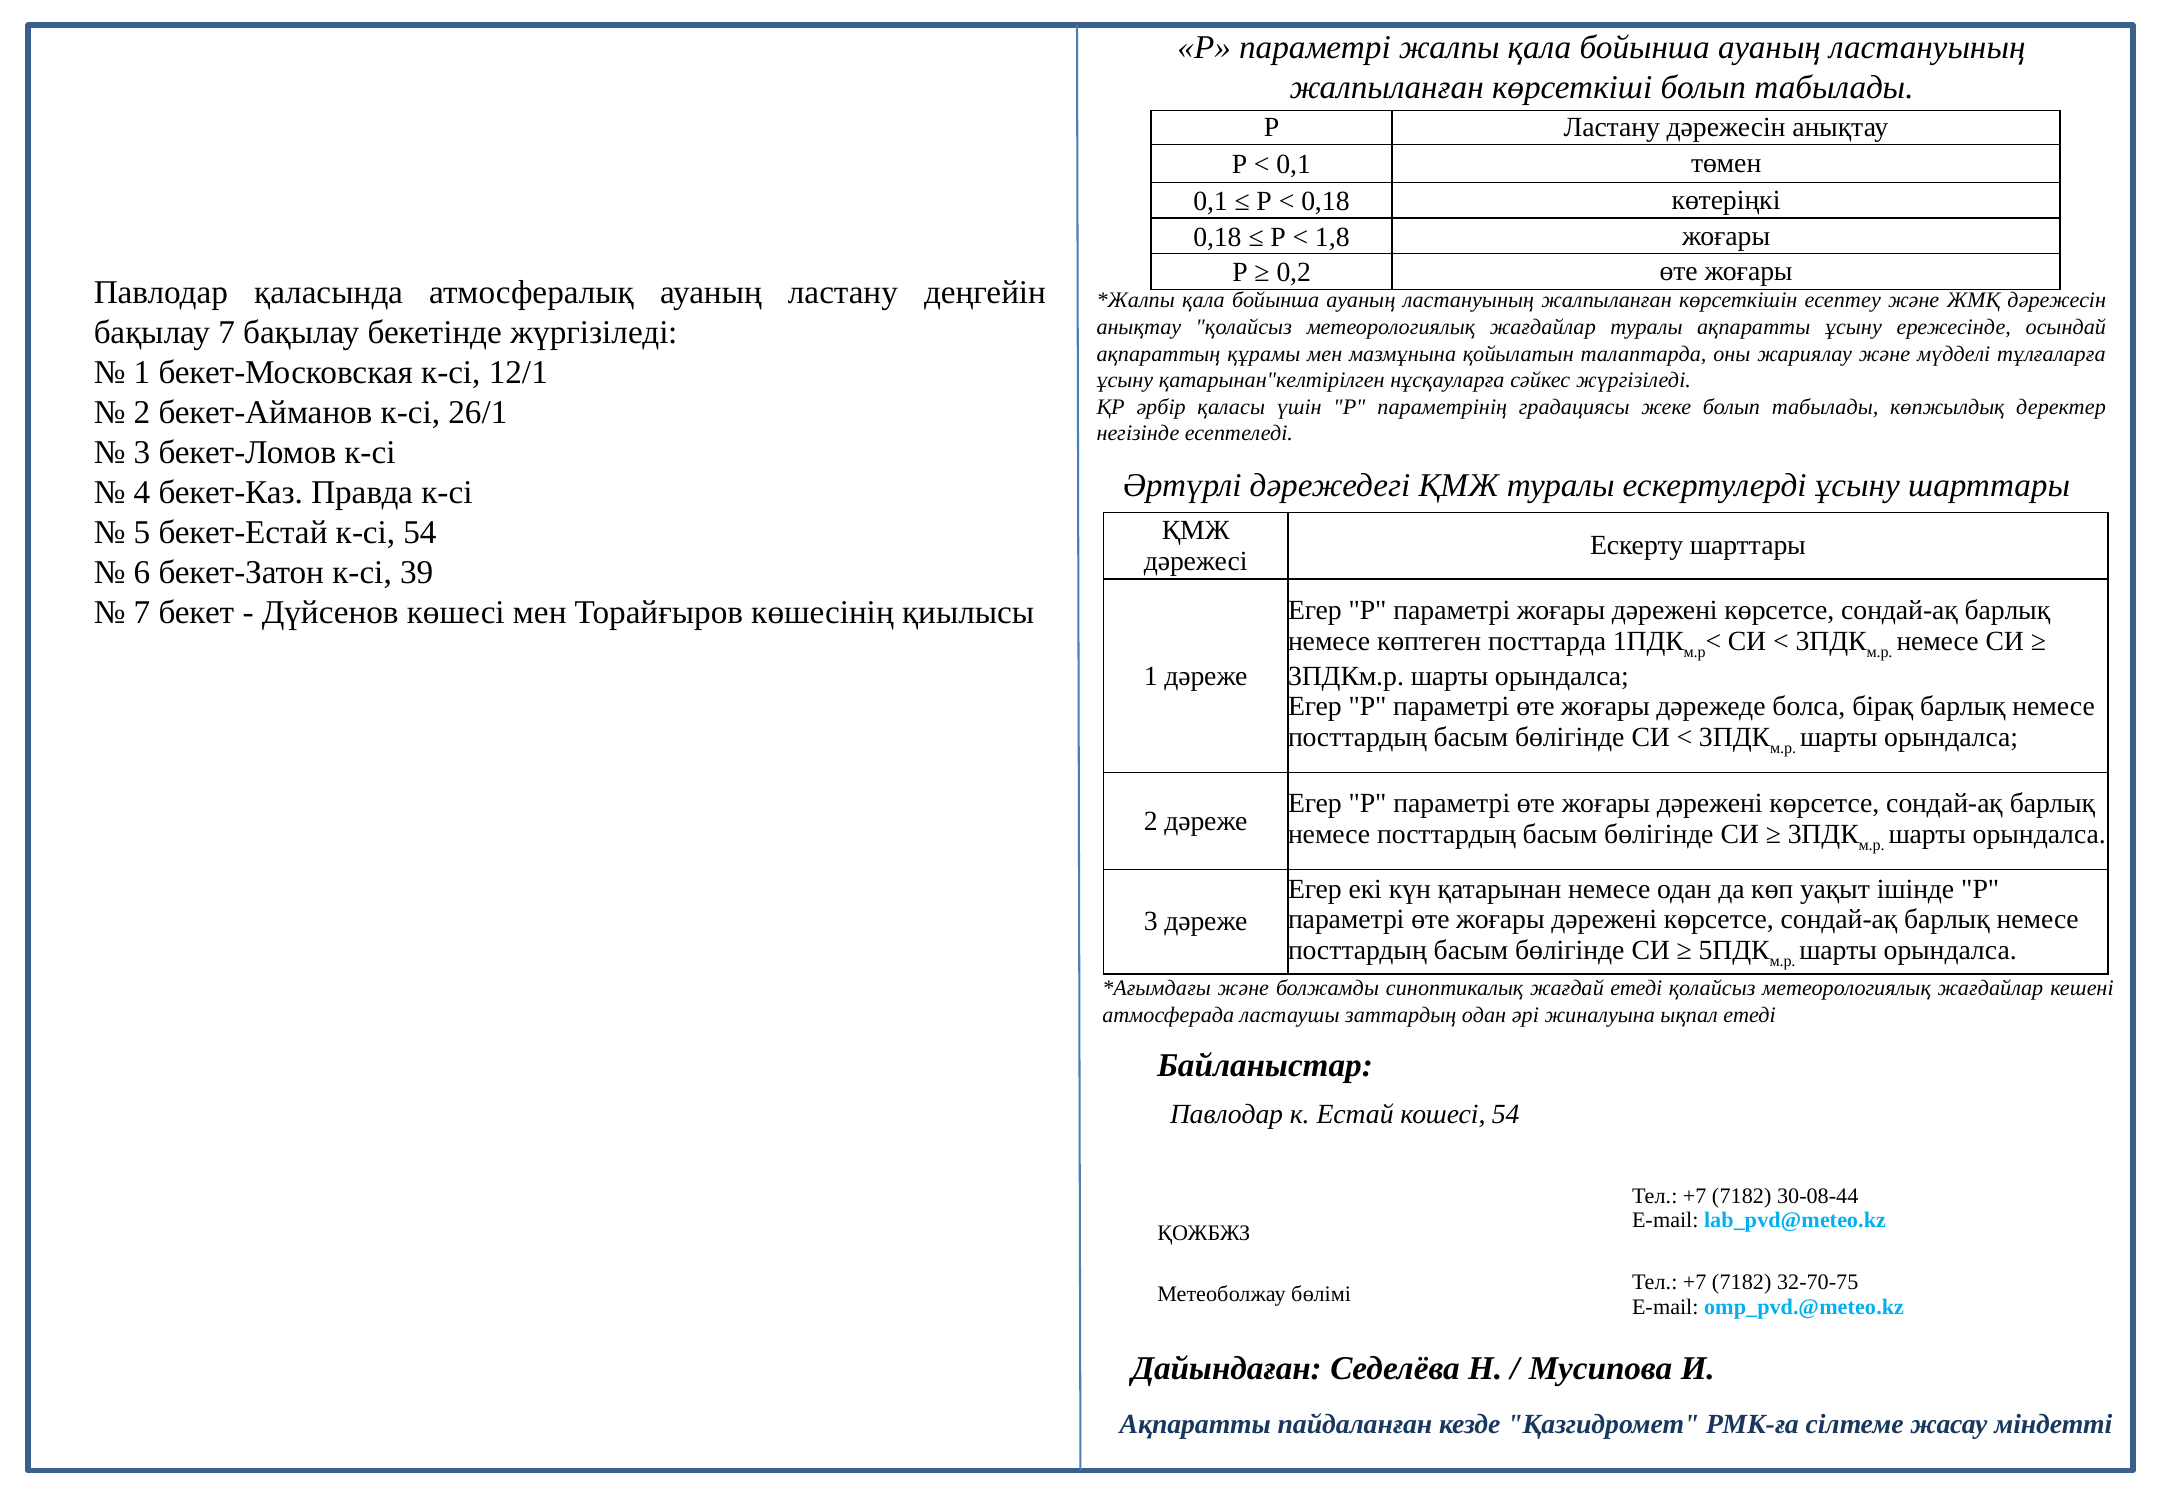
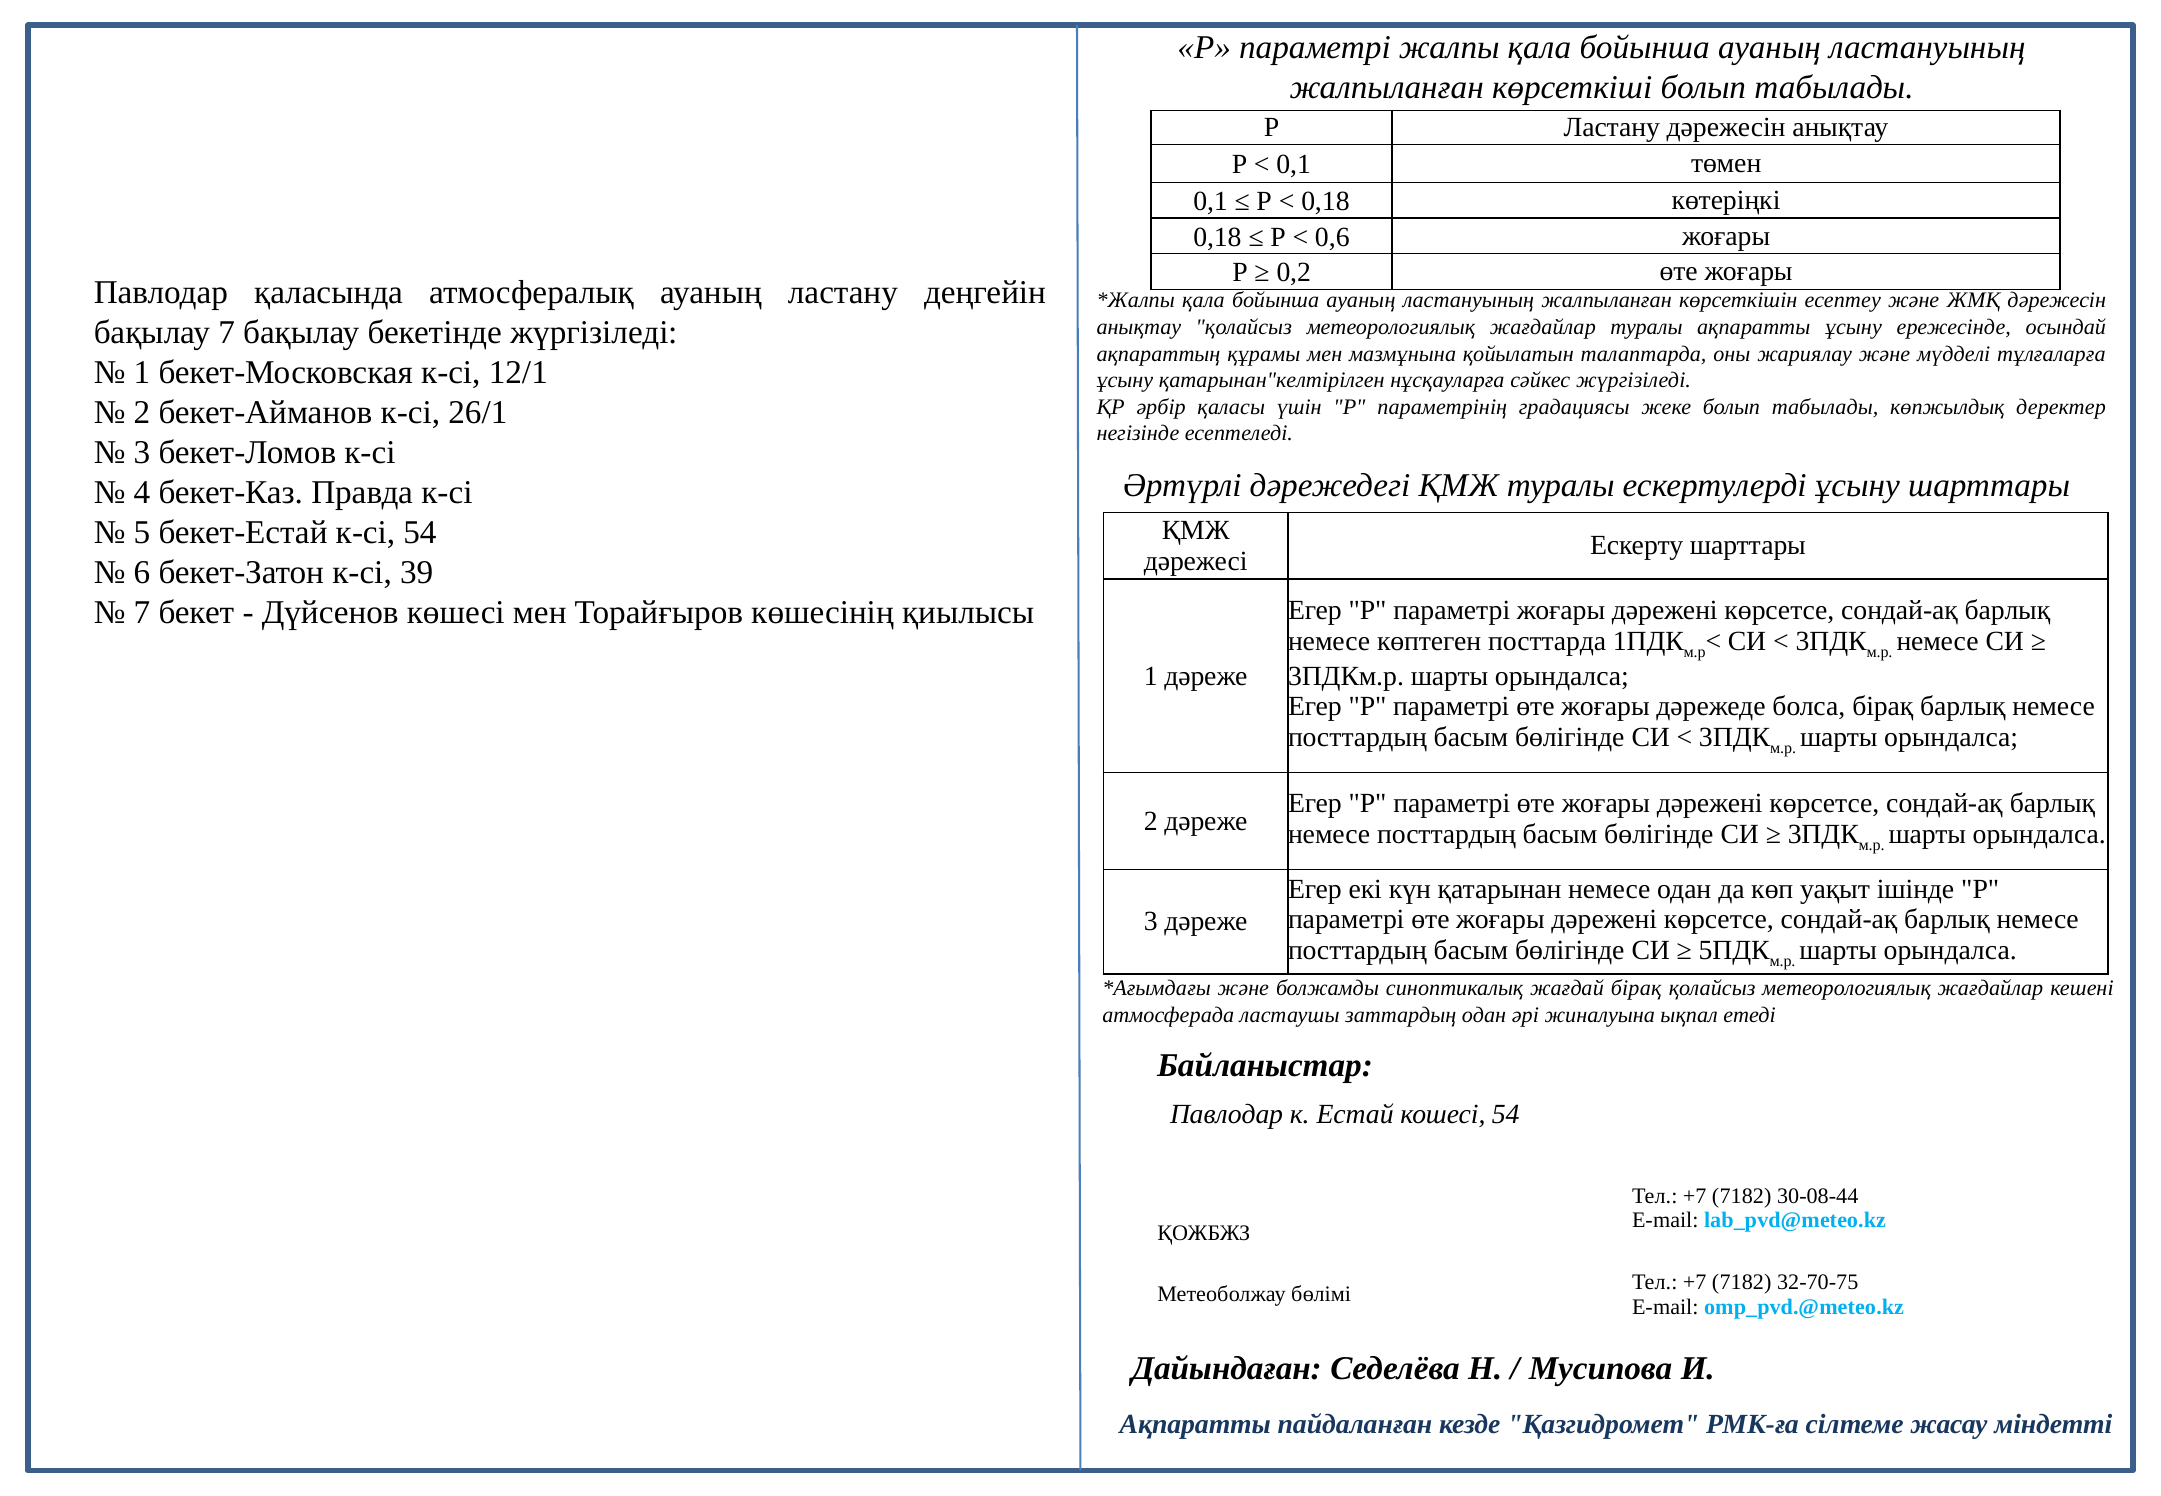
1,8: 1,8 -> 0,6
жағдай етеді: етеді -> бірақ
